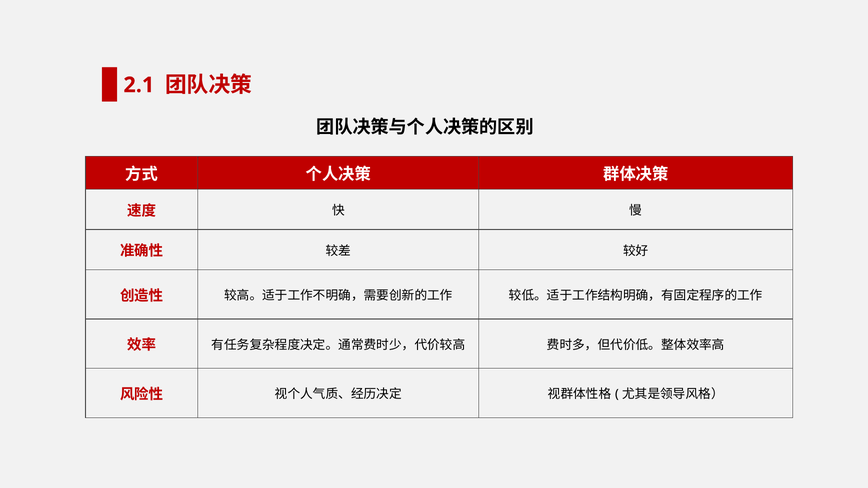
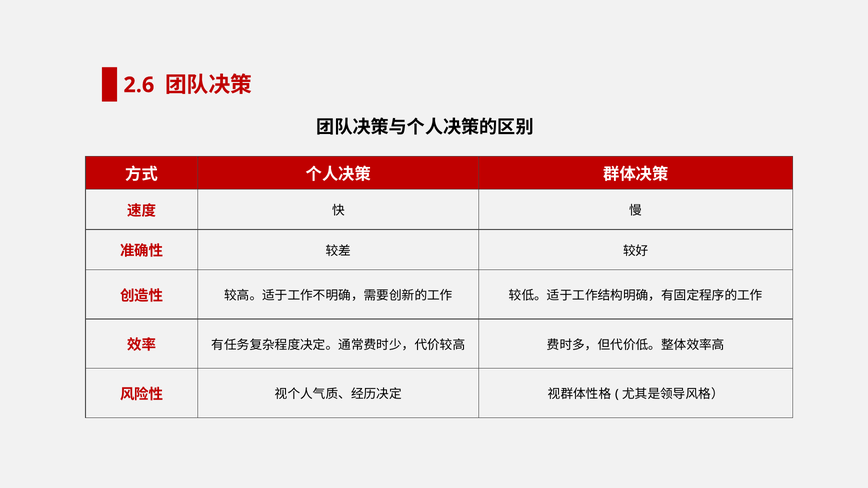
2.1: 2.1 -> 2.6
